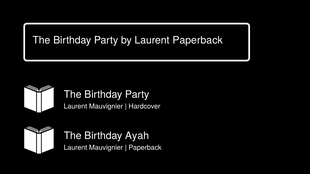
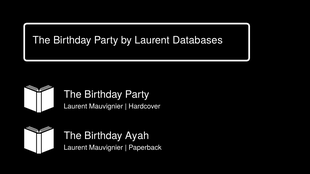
Laurent Paperback: Paperback -> Databases
